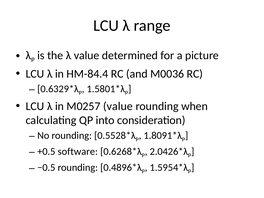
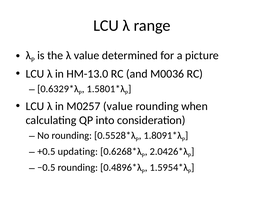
HM-84.4: HM-84.4 -> HM-13.0
software: software -> updating
